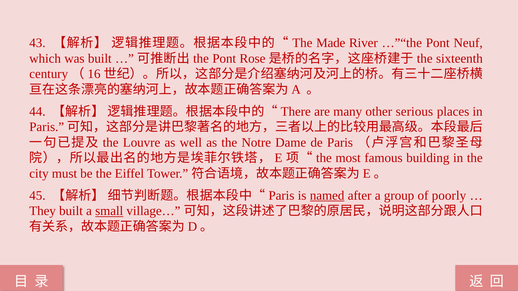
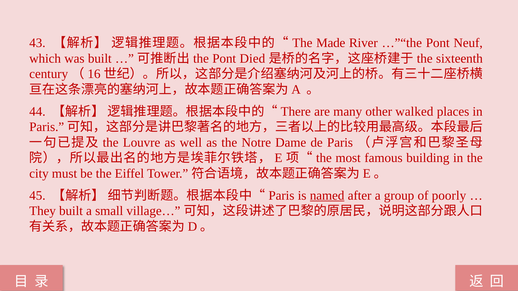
Rose: Rose -> Died
serious: serious -> walked
small underline: present -> none
